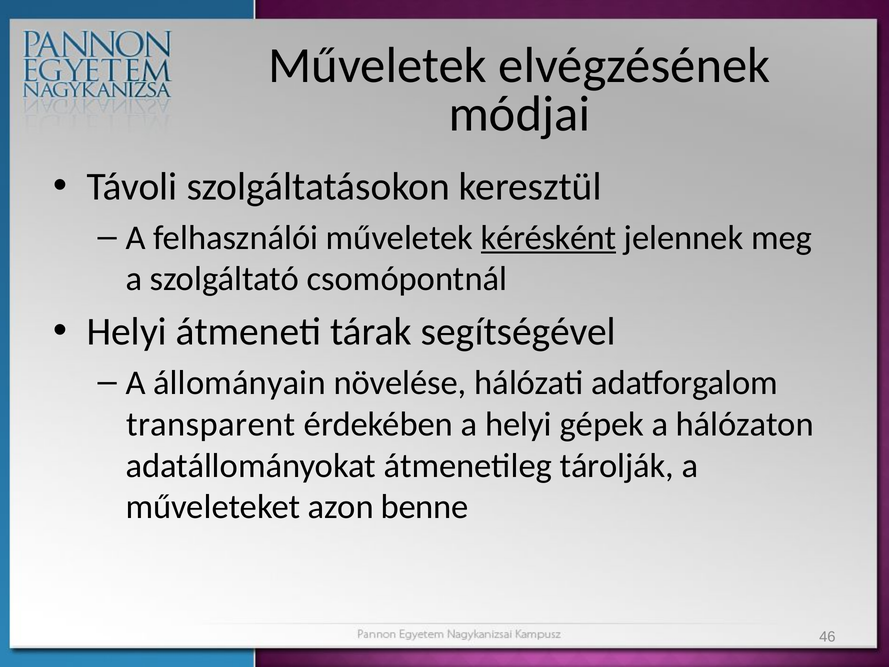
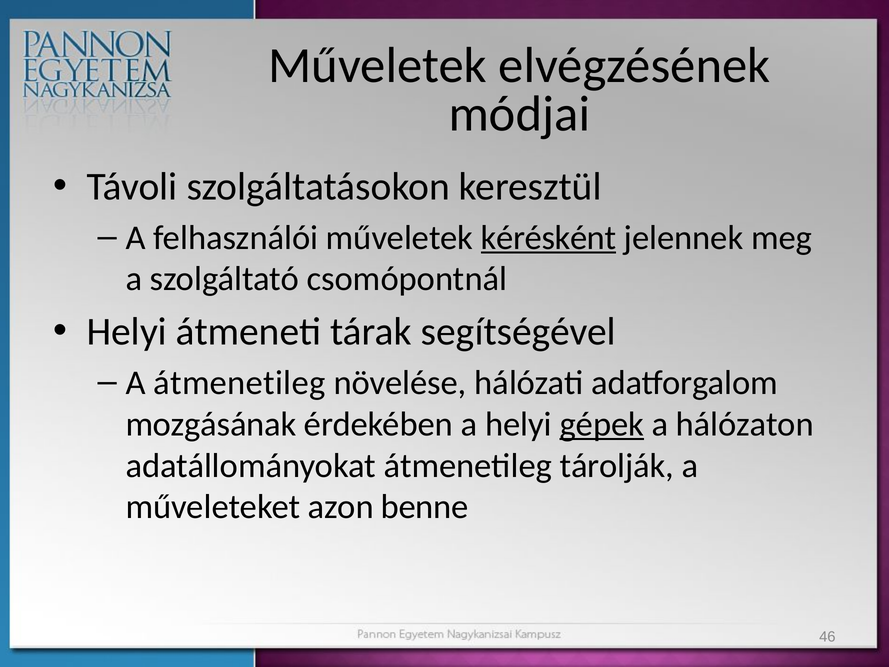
A állományain: állományain -> átmenetileg
transparent: transparent -> mozgásának
gépek underline: none -> present
